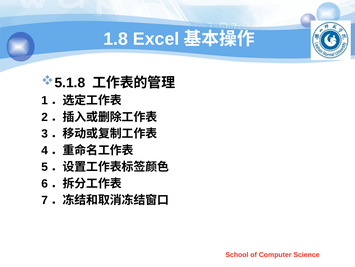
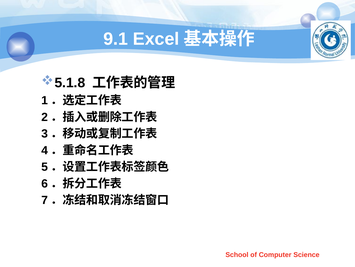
1.8: 1.8 -> 9.1
